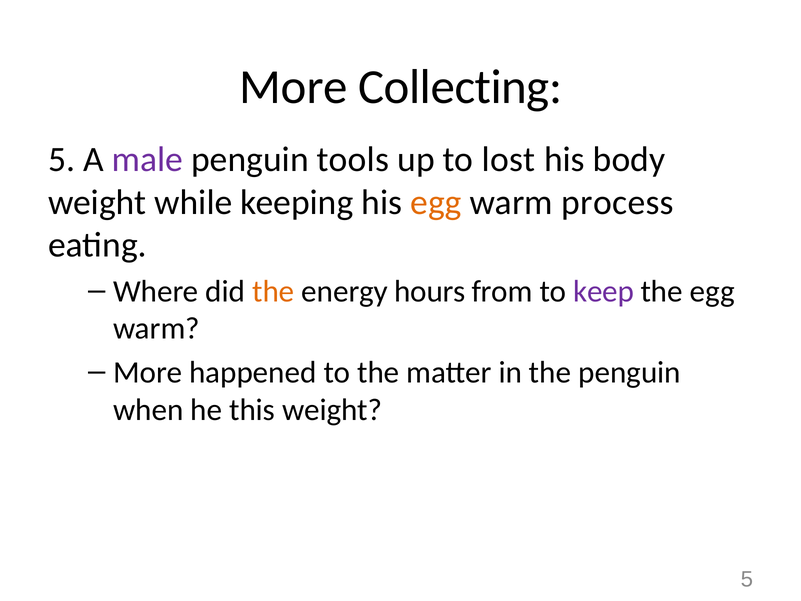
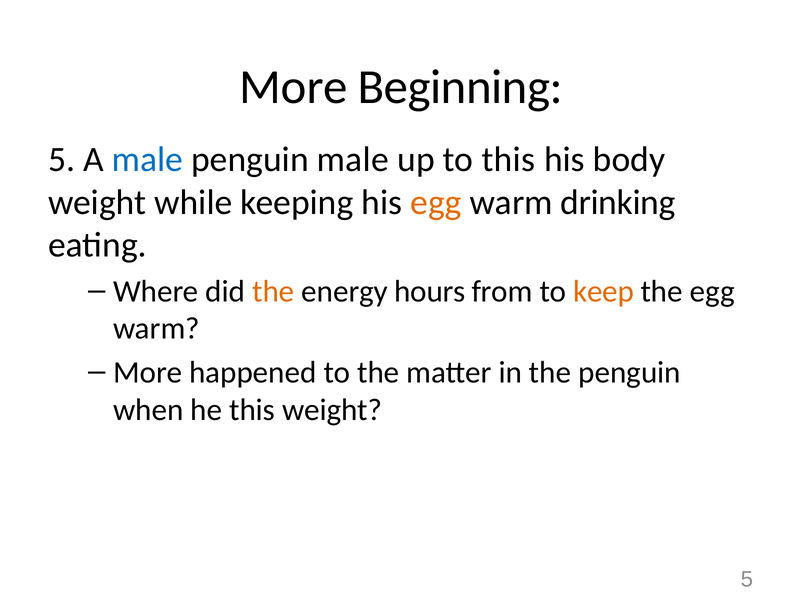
Collecting: Collecting -> Beginning
male at (147, 160) colour: purple -> blue
penguin tools: tools -> male
to lost: lost -> this
process: process -> drinking
keep colour: purple -> orange
